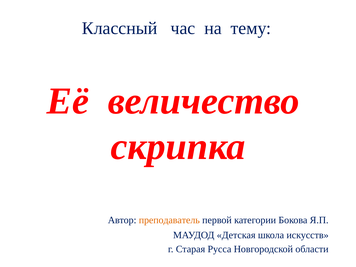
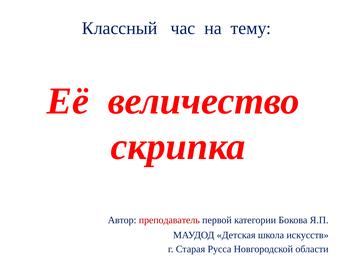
преподаватель colour: orange -> red
